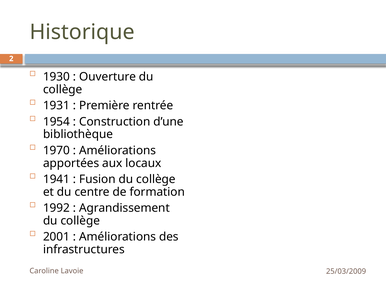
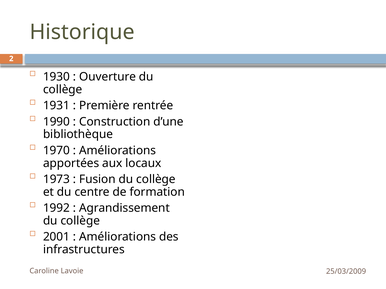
1954: 1954 -> 1990
1941: 1941 -> 1973
